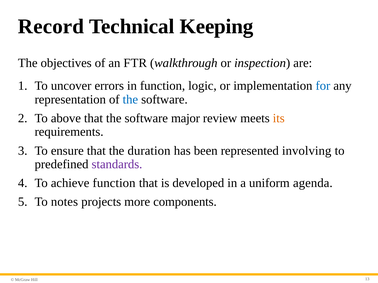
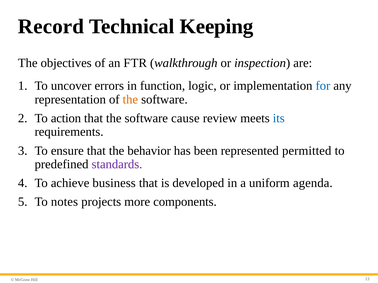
the at (130, 100) colour: blue -> orange
above: above -> action
major: major -> cause
its colour: orange -> blue
duration: duration -> behavior
involving: involving -> permitted
achieve function: function -> business
